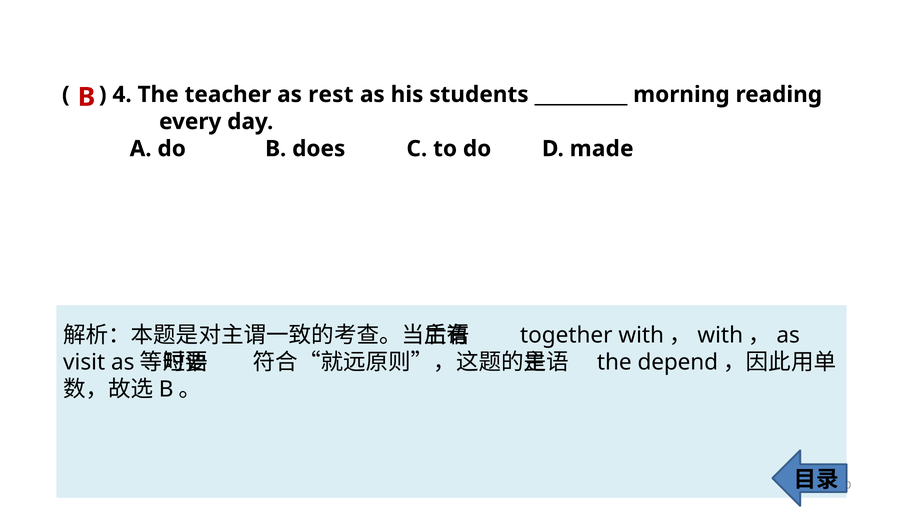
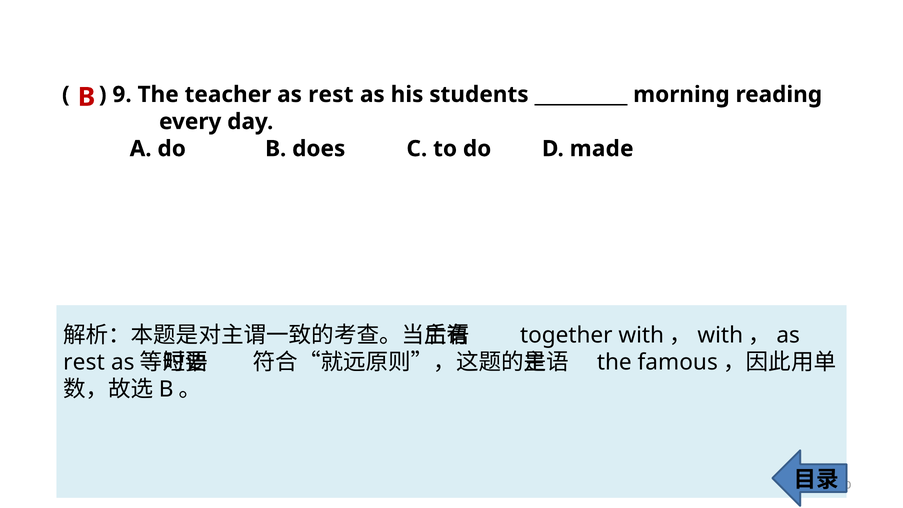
4: 4 -> 9
depend: depend -> famous
visit at (84, 362): visit -> rest
